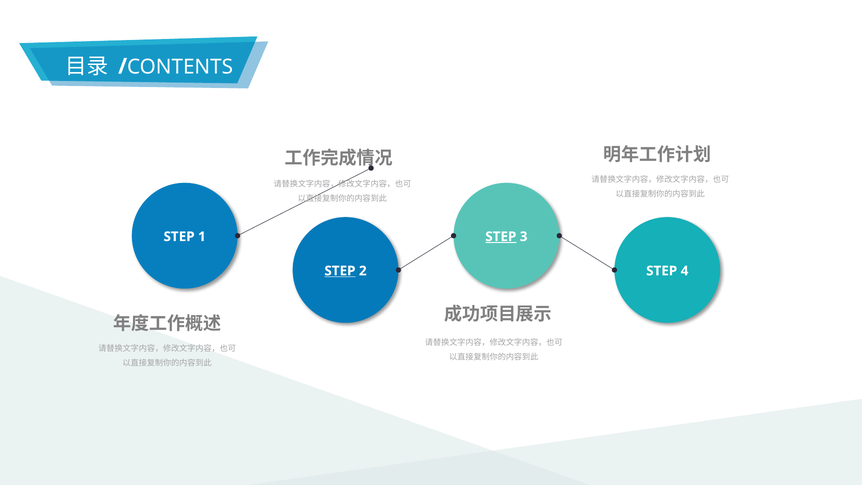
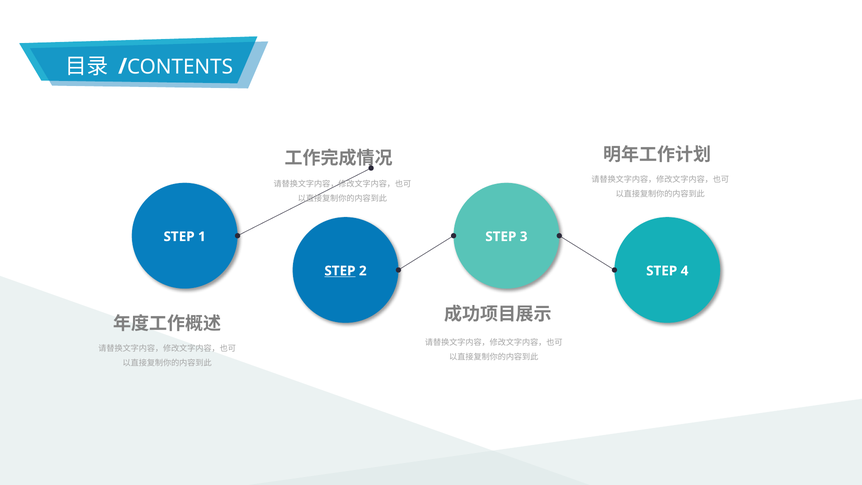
STEP at (501, 237) underline: present -> none
